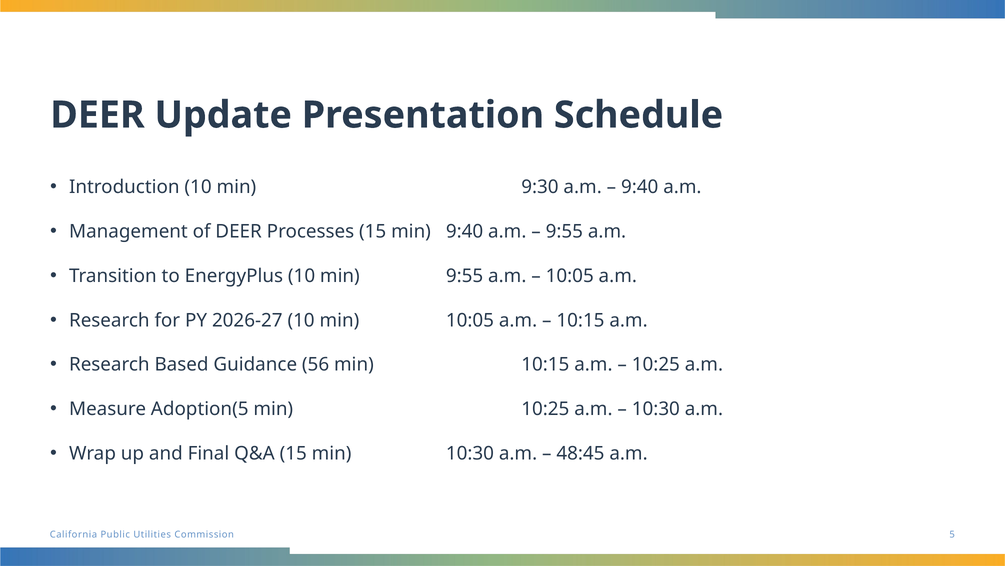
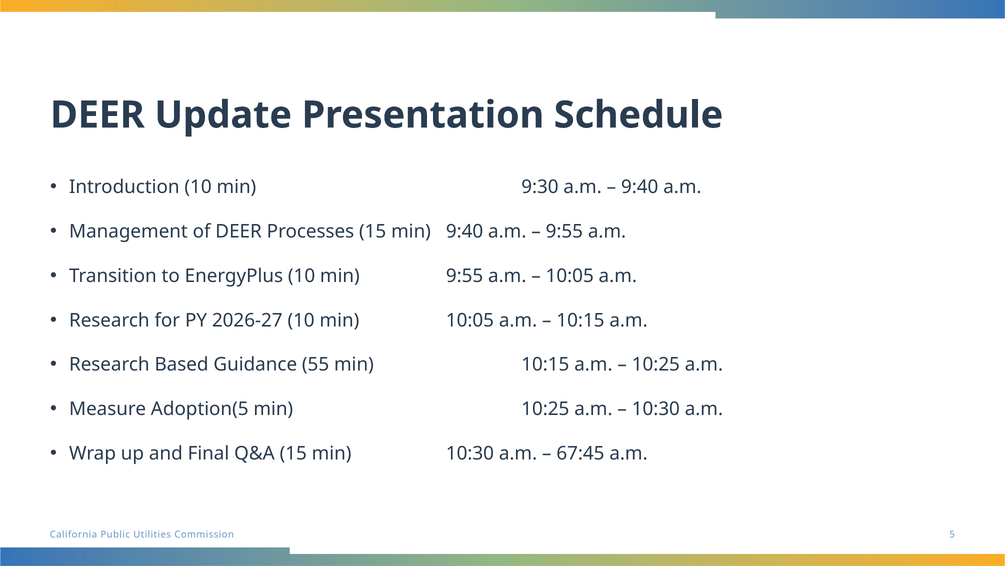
56: 56 -> 55
48:45: 48:45 -> 67:45
